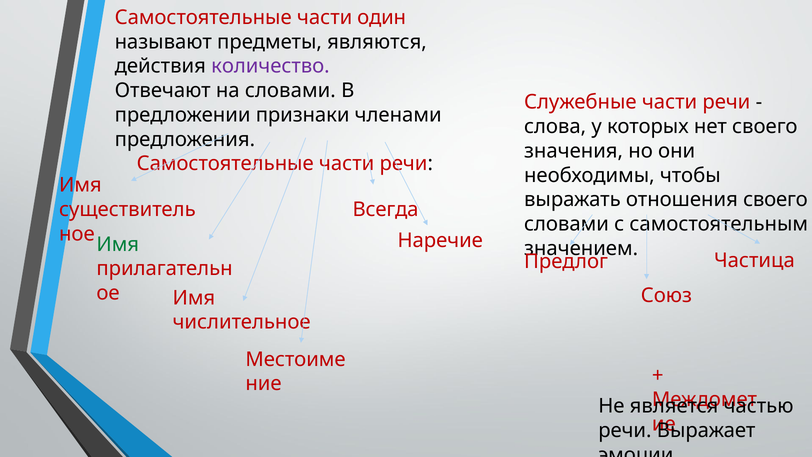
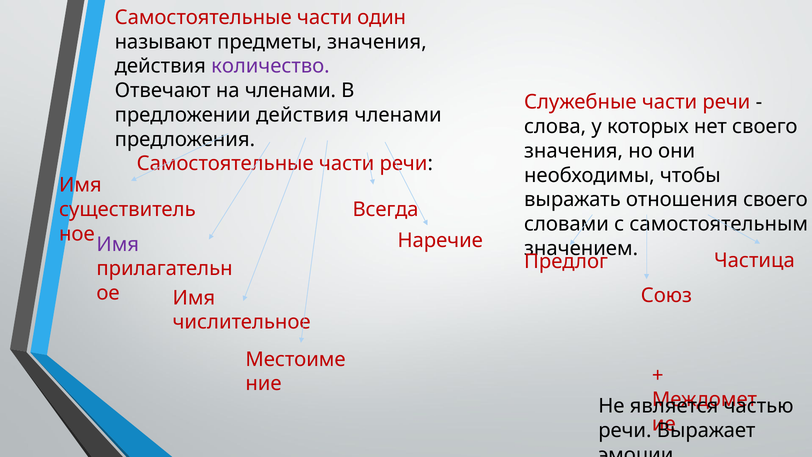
предметы являются: являются -> значения
на словами: словами -> членами
предложении признаки: признаки -> действия
Имя at (118, 244) colour: green -> purple
